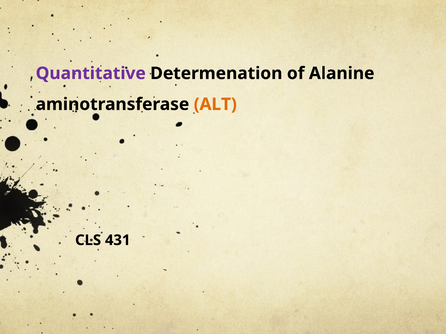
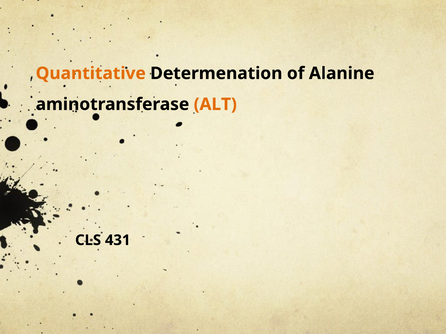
Quantitative colour: purple -> orange
